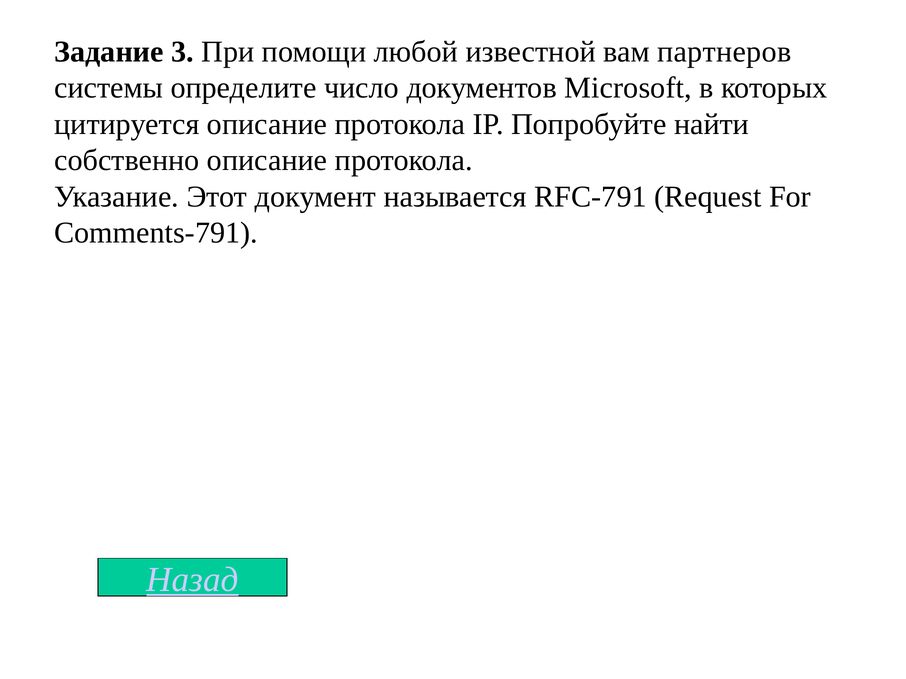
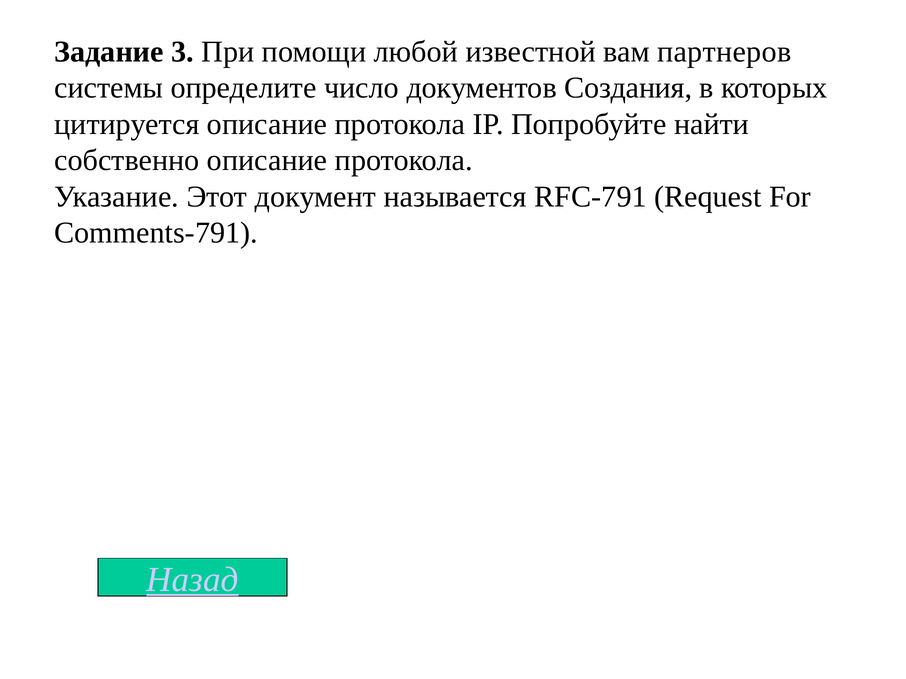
Microsoft: Microsoft -> Создания
